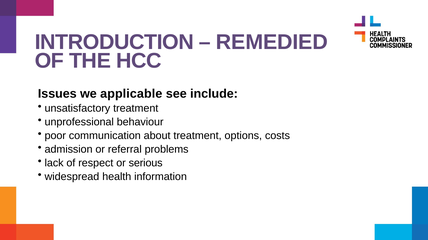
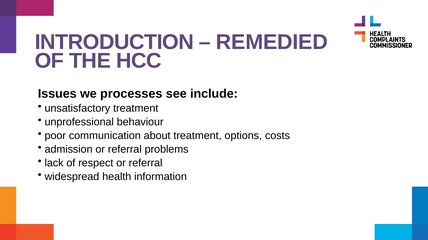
applicable: applicable -> processes
respect or serious: serious -> referral
